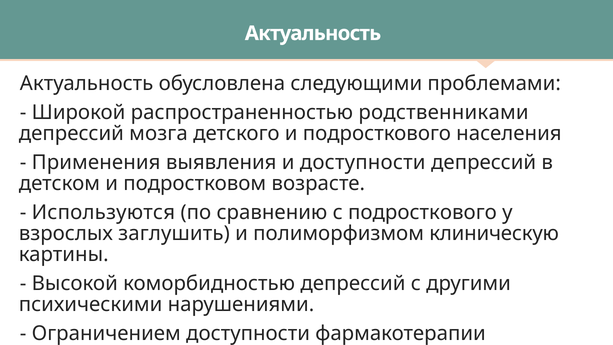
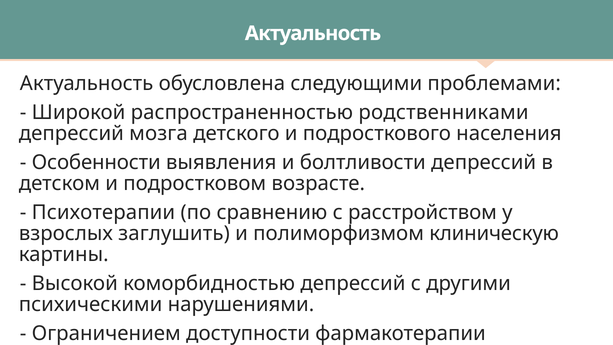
Применения: Применения -> Особенности
и доступности: доступности -> болтливости
Используются: Используются -> Психотерапии
с подросткового: подросткового -> расстройством
